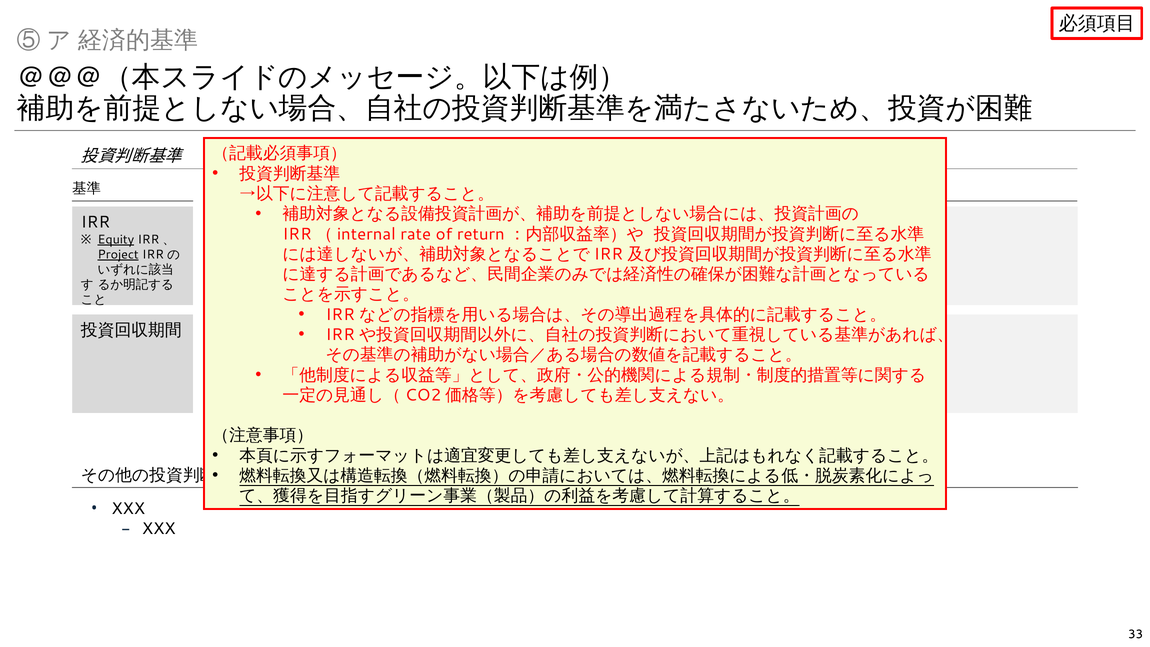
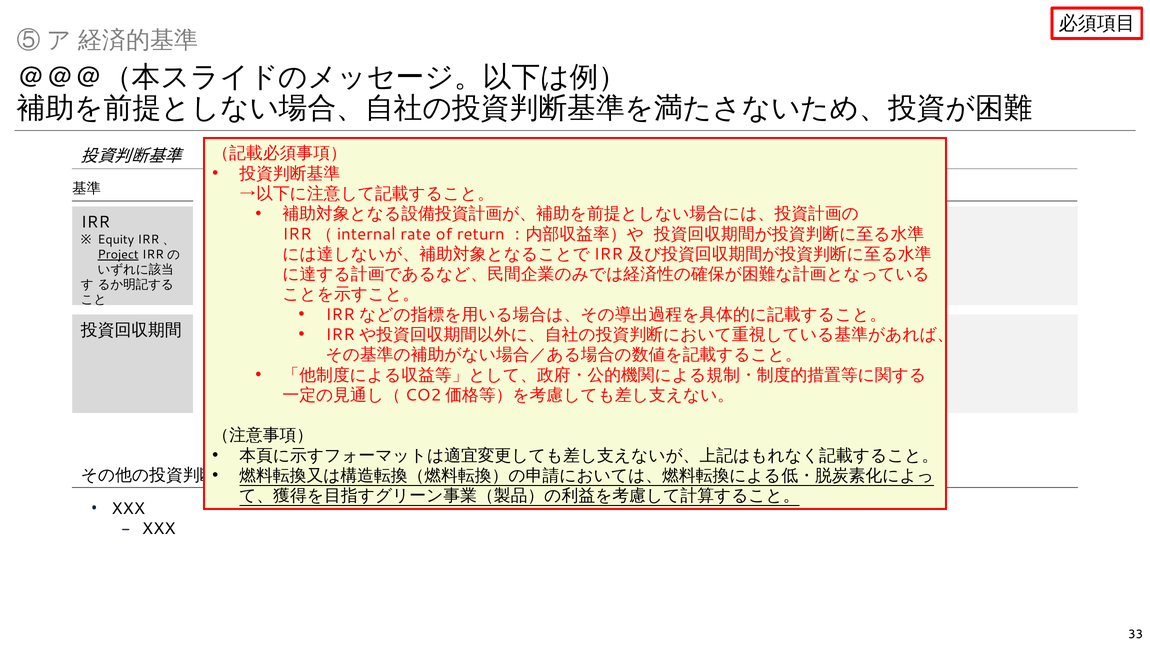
Equity underline: present -> none
